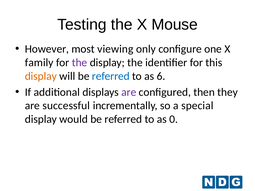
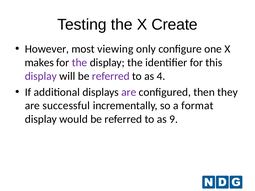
Mouse: Mouse -> Create
family: family -> makes
display at (41, 76) colour: orange -> purple
referred at (111, 76) colour: blue -> purple
6: 6 -> 4
special: special -> format
0: 0 -> 9
